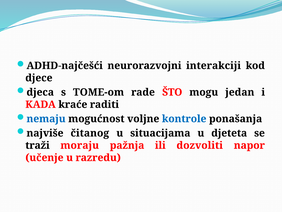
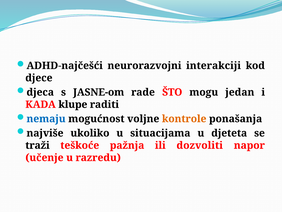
TOME-om: TOME-om -> JASNE-om
kraće: kraće -> klupe
kontrole colour: blue -> orange
čitanog: čitanog -> ukoliko
moraju: moraju -> teškoće
